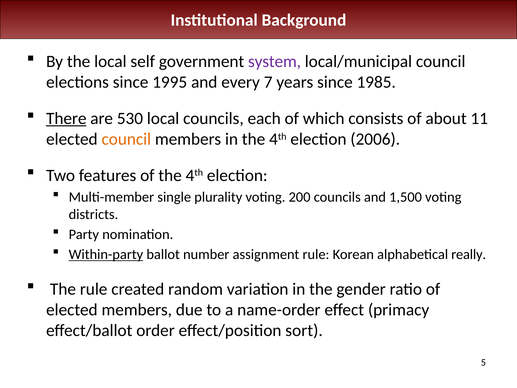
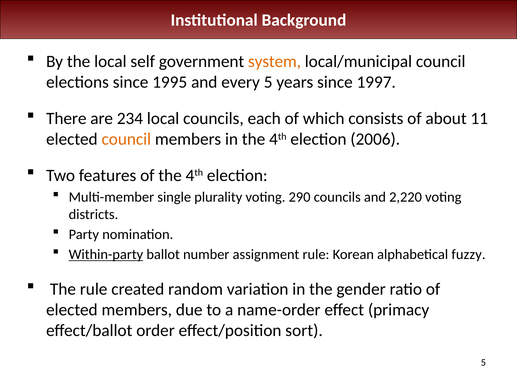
system colour: purple -> orange
every 7: 7 -> 5
1985: 1985 -> 1997
There underline: present -> none
530: 530 -> 234
200: 200 -> 290
1,500: 1,500 -> 2,220
really: really -> fuzzy
